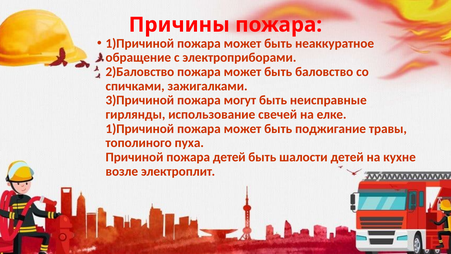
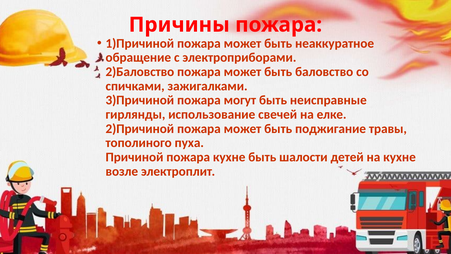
1)Причиной at (140, 129): 1)Причиной -> 2)Причиной
пожара детей: детей -> кухне
